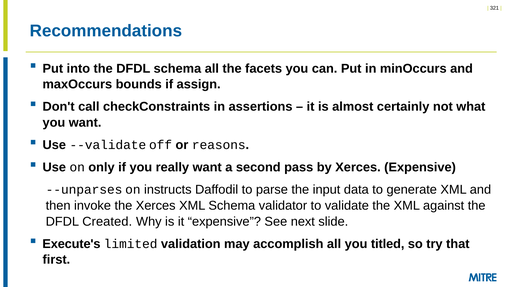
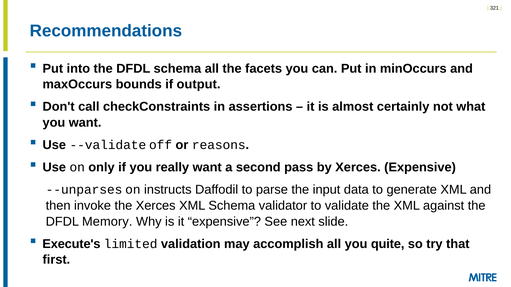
assign: assign -> output
Created: Created -> Memory
titled: titled -> quite
